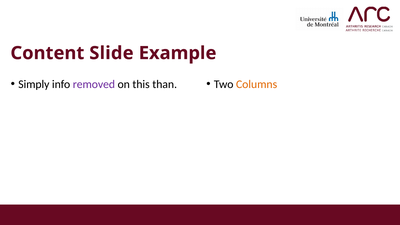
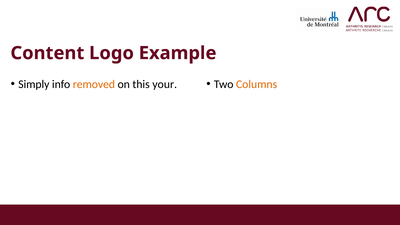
Slide: Slide -> Logo
removed colour: purple -> orange
than: than -> your
